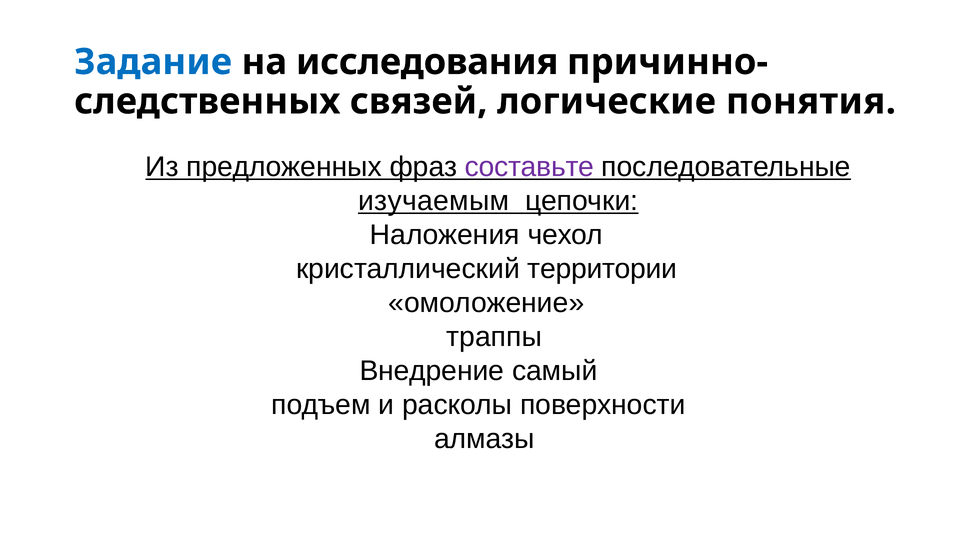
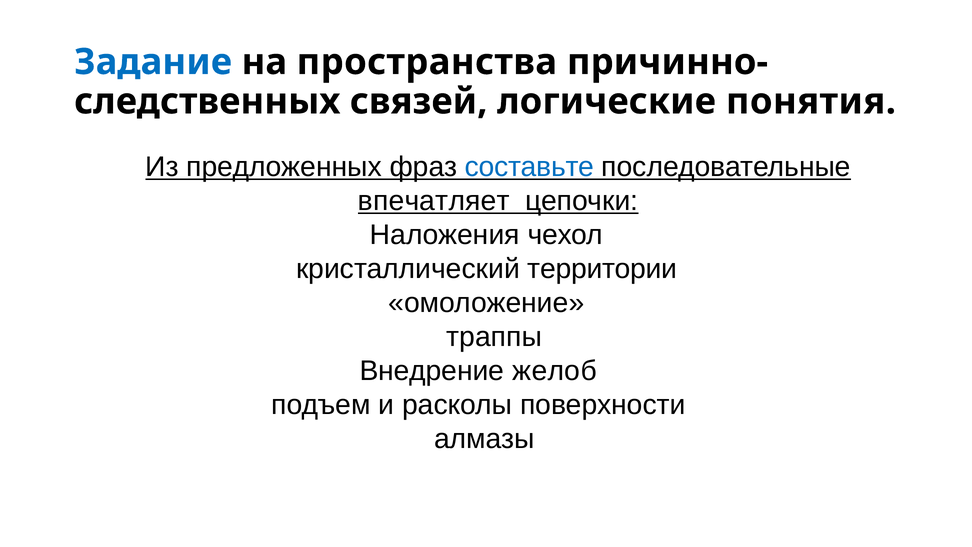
исследования: исследования -> пространства
составьте colour: purple -> blue
изучаемым: изучаемым -> впечатляет
самый: самый -> желоб
